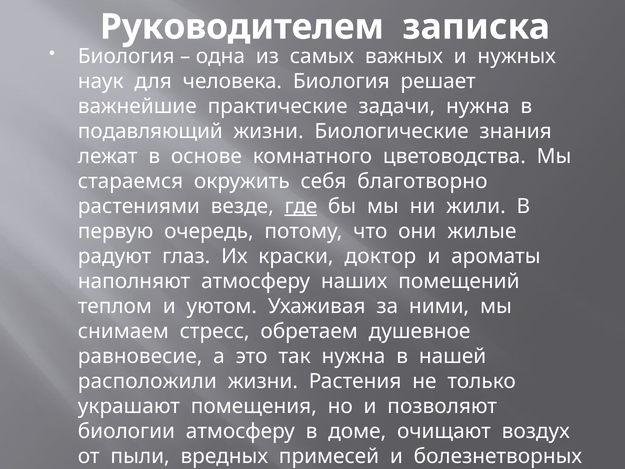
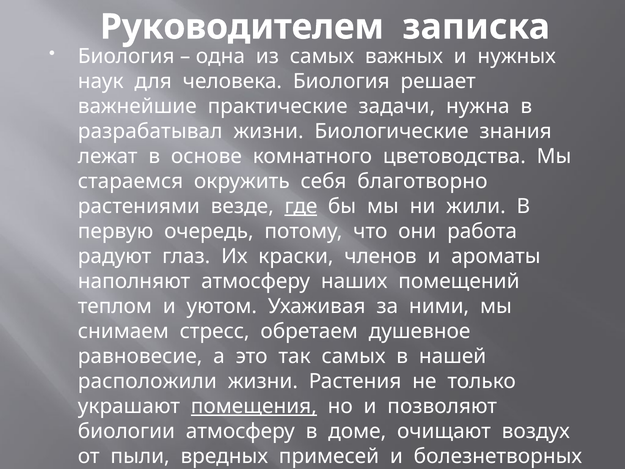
подавляющий: подавляющий -> разрабатывал
жилые: жилые -> работа
доктор: доктор -> членов
так нужна: нужна -> самых
помещения underline: none -> present
